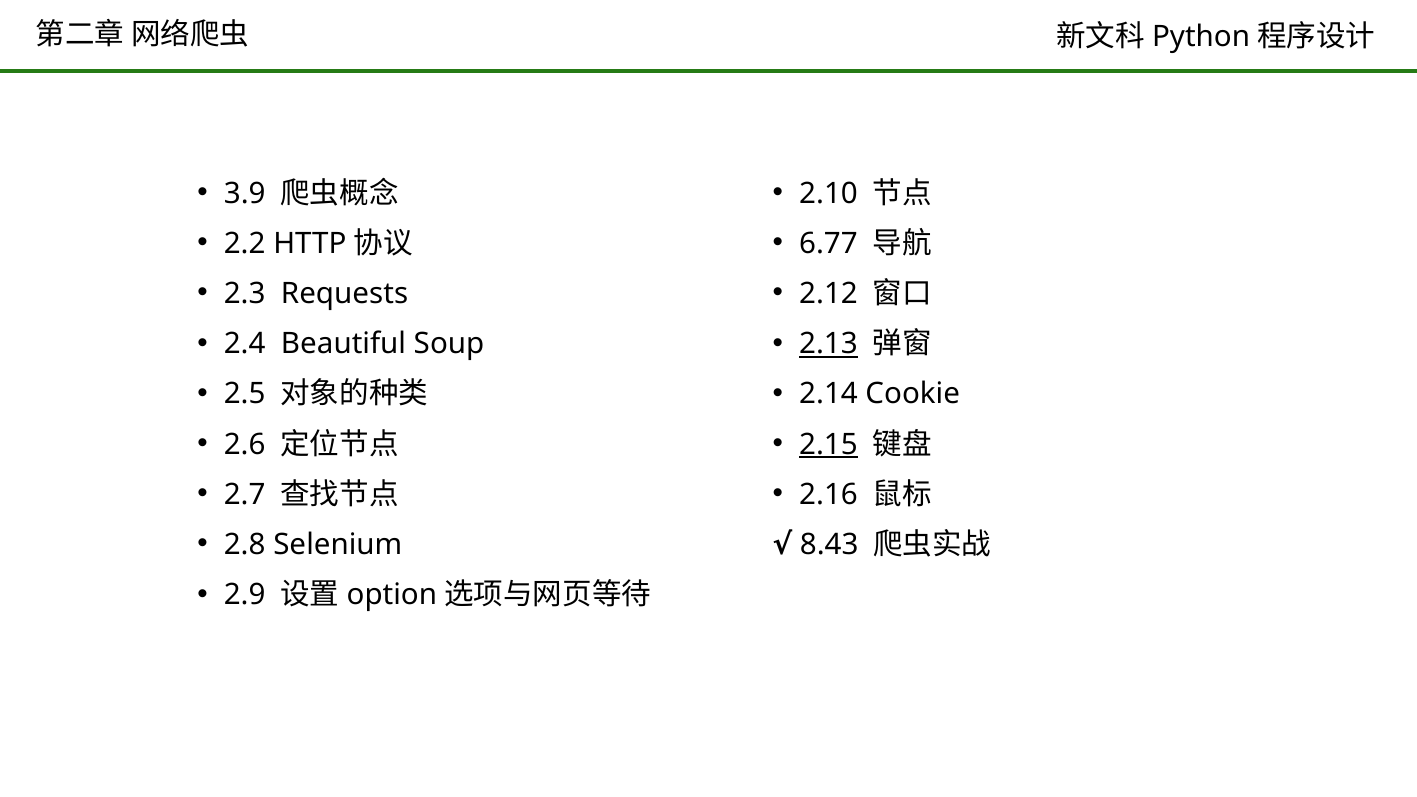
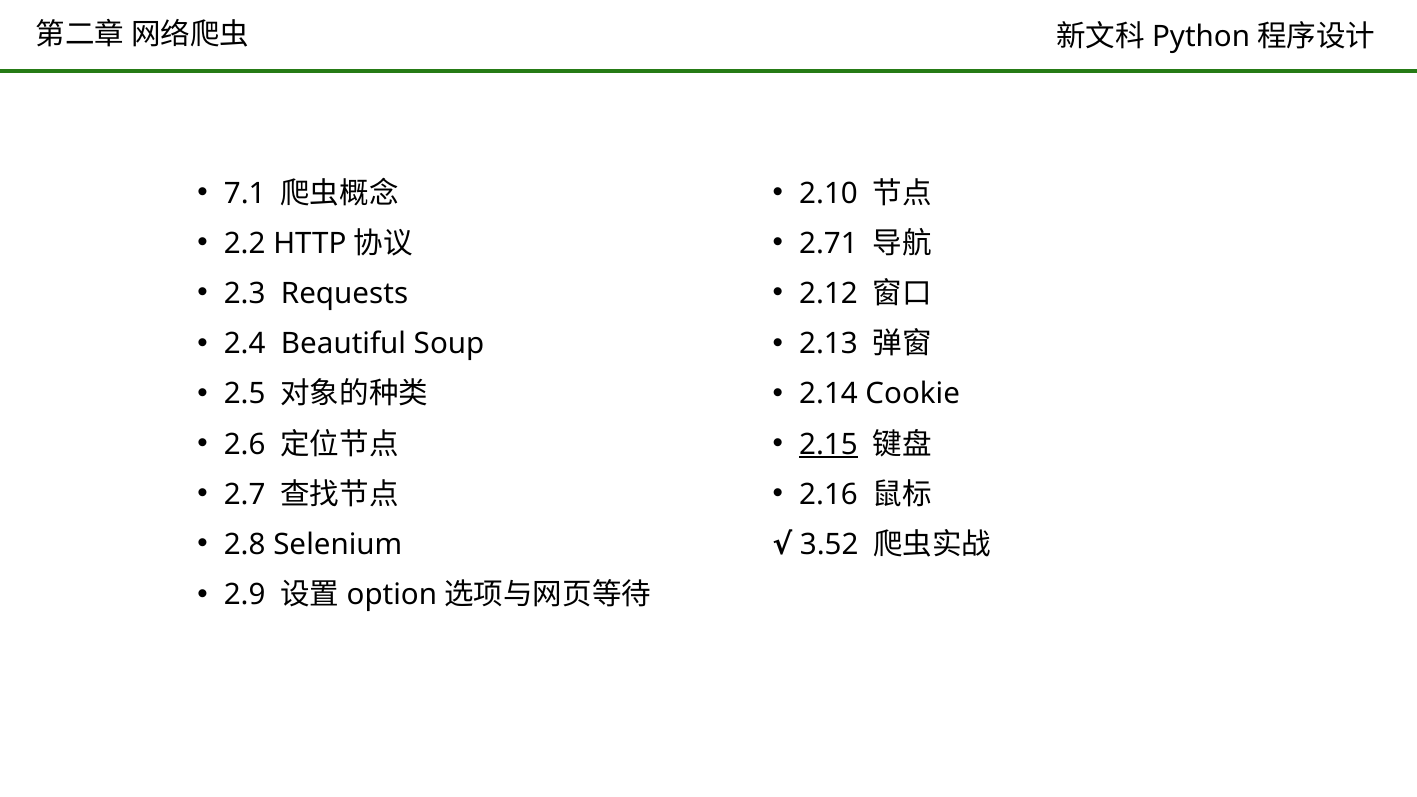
3.9: 3.9 -> 7.1
6.77: 6.77 -> 2.71
2.13 underline: present -> none
8.43: 8.43 -> 3.52
